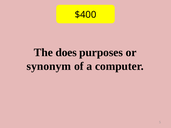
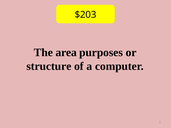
$400: $400 -> $203
does: does -> area
synonym: synonym -> structure
